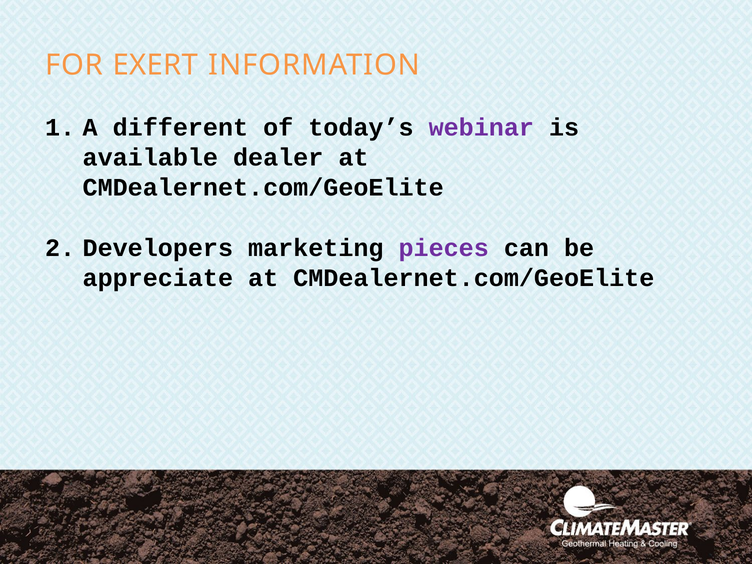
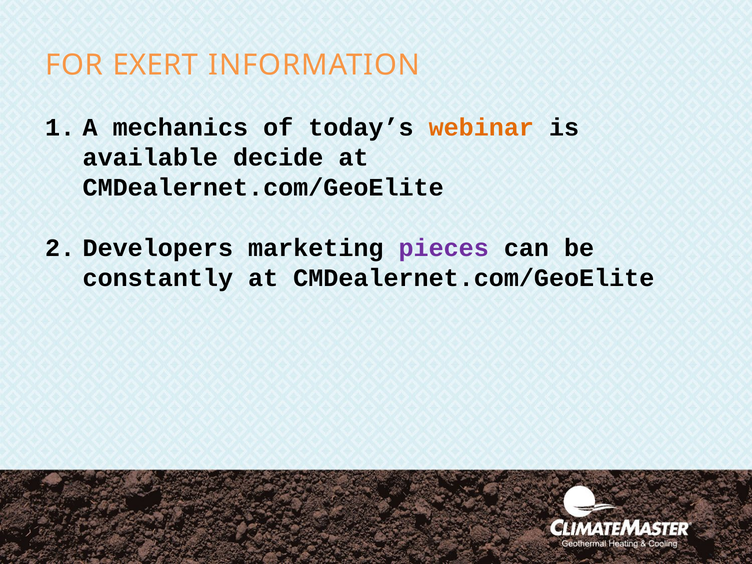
different: different -> mechanics
webinar colour: purple -> orange
dealer: dealer -> decide
appreciate: appreciate -> constantly
